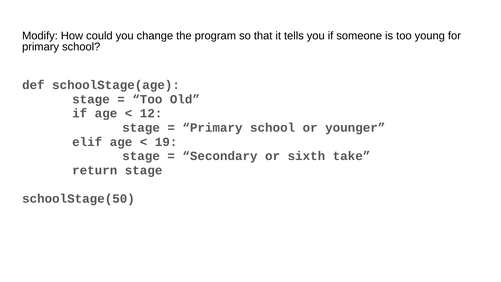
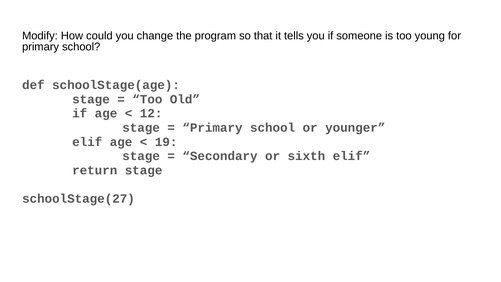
sixth take: take -> elif
schoolStage(50: schoolStage(50 -> schoolStage(27
